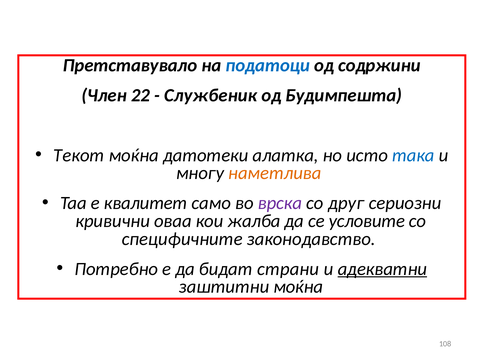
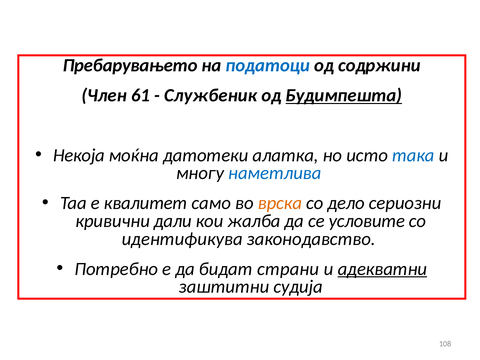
Претставувало: Претставувало -> Пребарувањето
22: 22 -> 61
Будимпешта underline: none -> present
Текот: Текот -> Некоја
наметлива colour: orange -> blue
врска colour: purple -> orange
друг: друг -> дело
оваа: оваа -> дали
специфичните: специфичните -> идентификува
заштитни моќна: моќна -> судија
